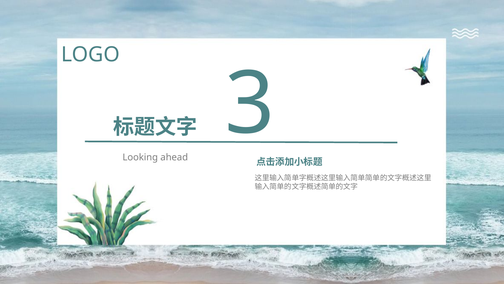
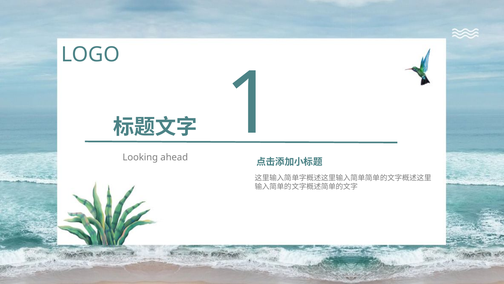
3: 3 -> 1
